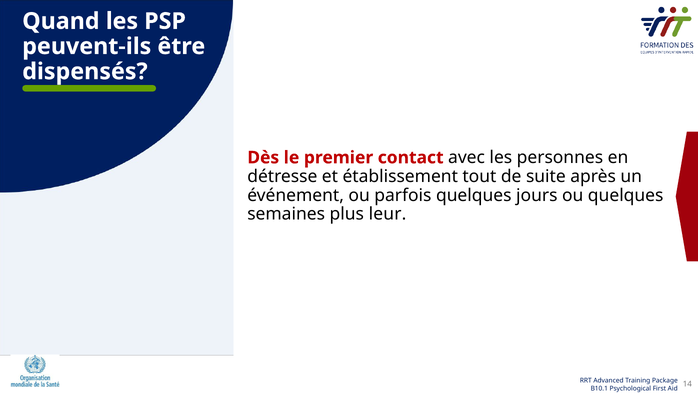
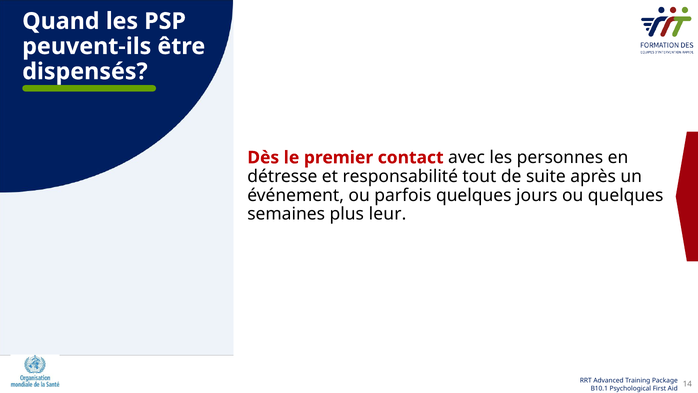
établissement: établissement -> responsabilité
